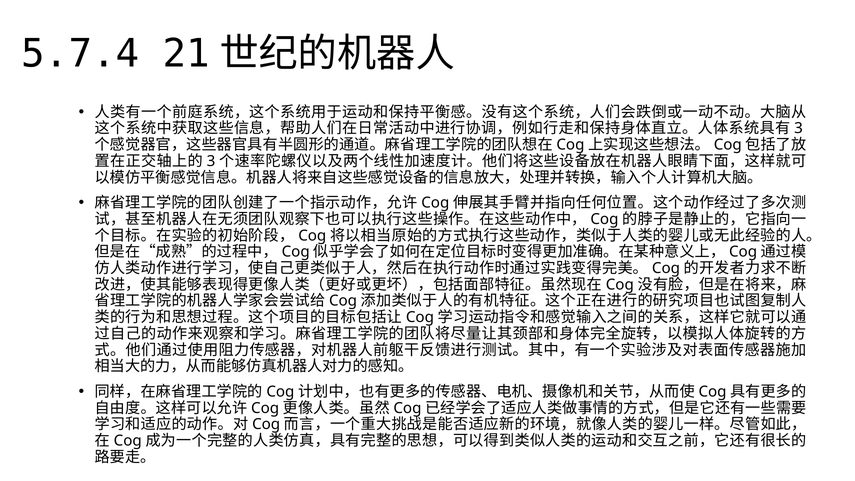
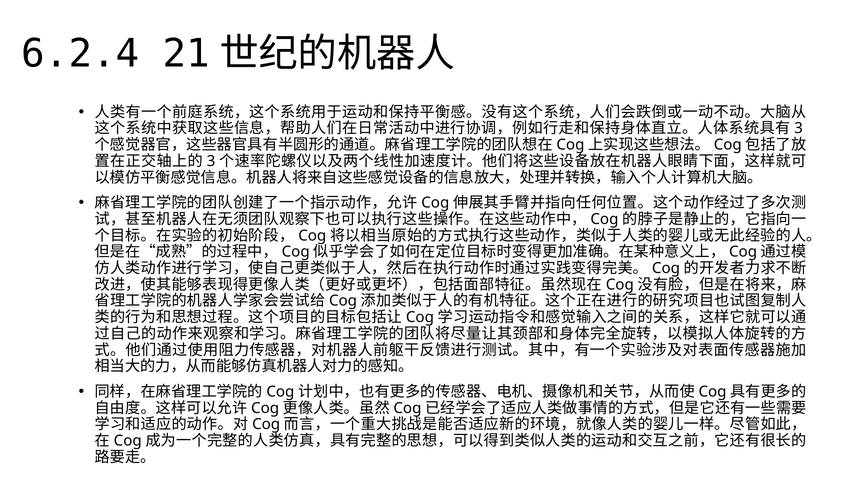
5.7.4: 5.7.4 -> 6.2.4
